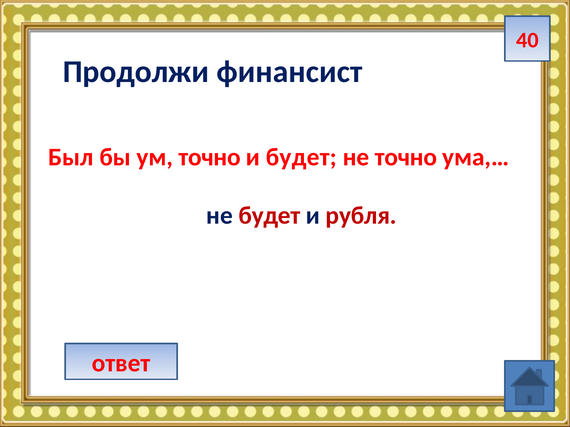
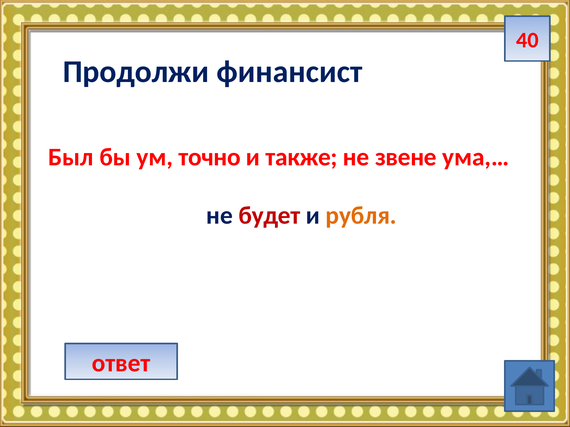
и будет: будет -> также
не точно: точно -> звене
рубля colour: red -> orange
